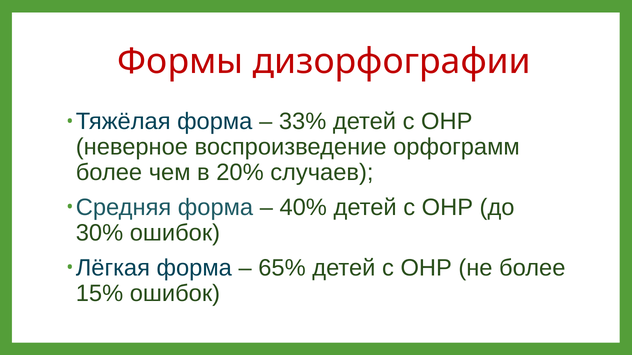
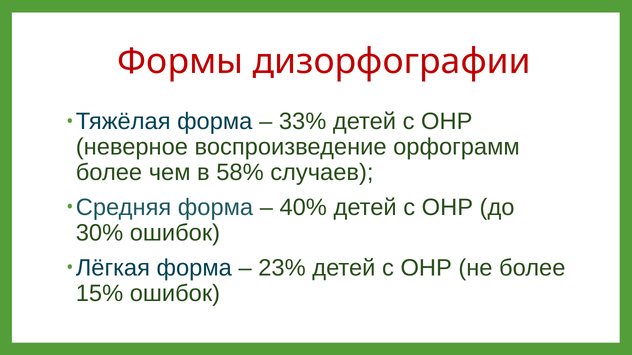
20%: 20% -> 58%
65%: 65% -> 23%
